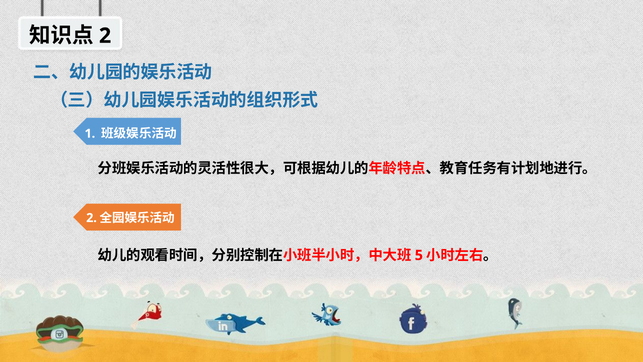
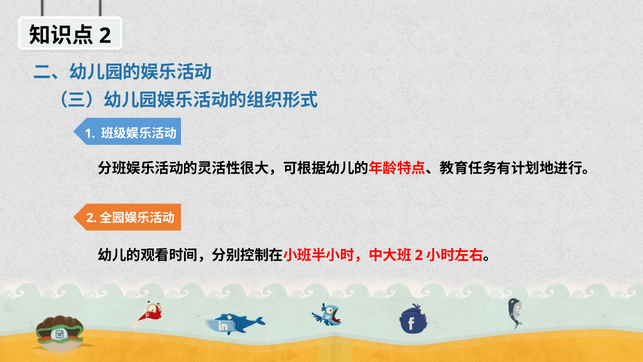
5 at (419, 255): 5 -> 2
